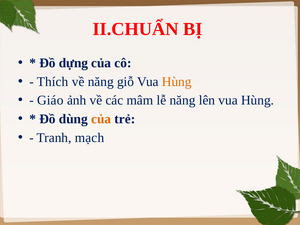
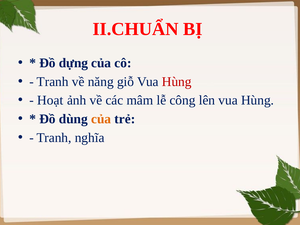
Thích at (53, 82): Thích -> Tranh
Hùng at (177, 82) colour: orange -> red
Giáo: Giáo -> Hoạt
lễ năng: năng -> công
mạch: mạch -> nghĩa
